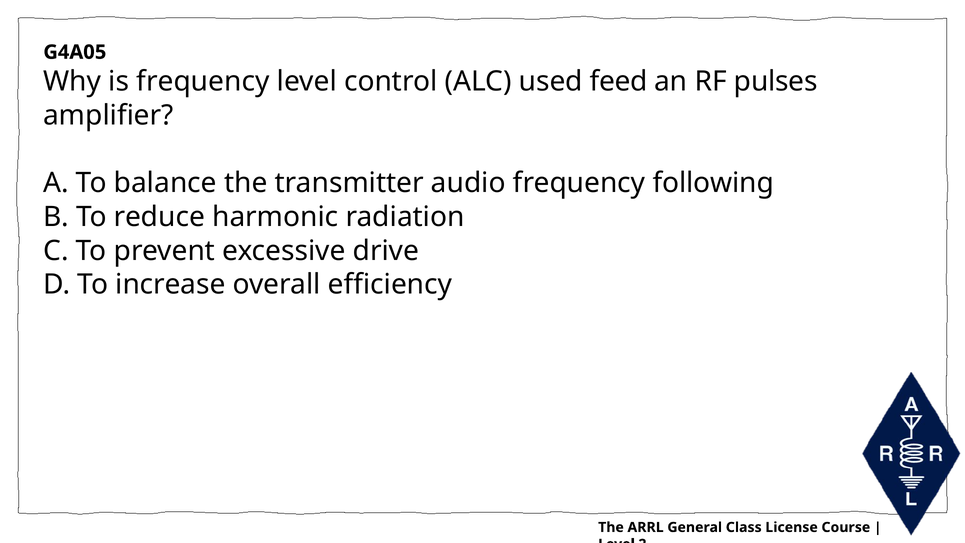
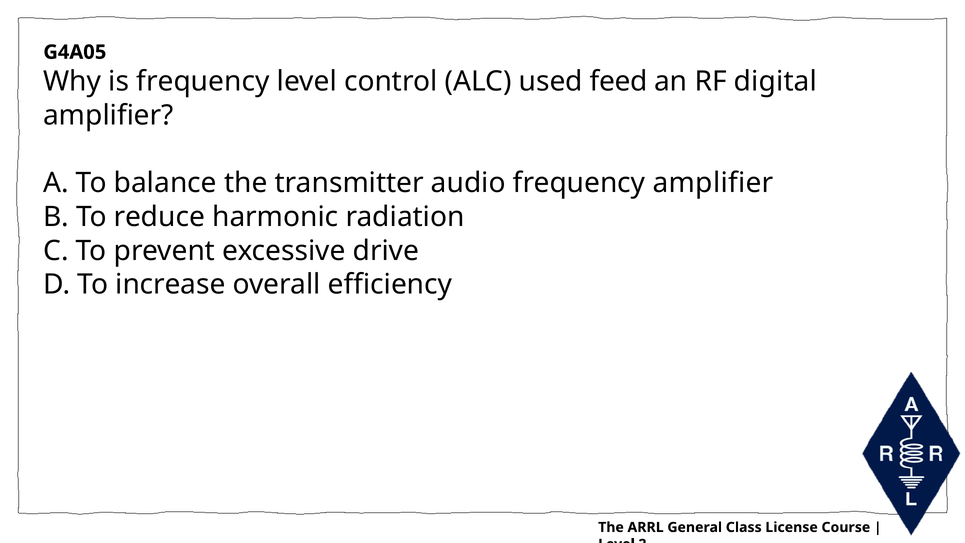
pulses: pulses -> digital
frequency following: following -> amplifier
